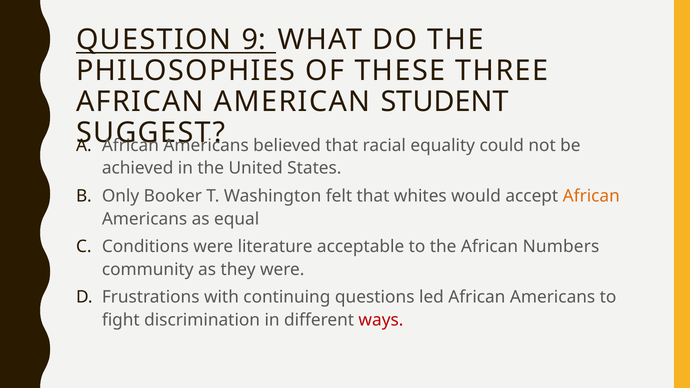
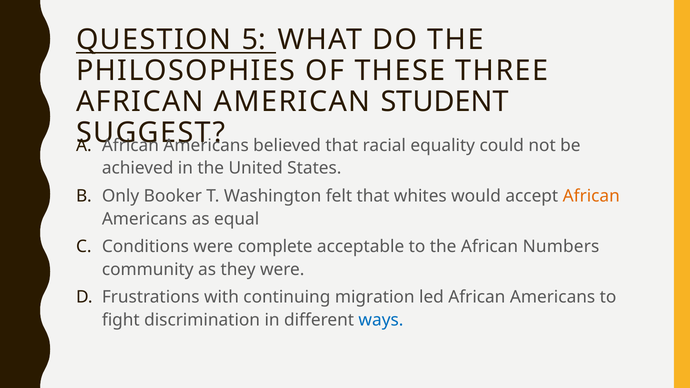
9: 9 -> 5
literature: literature -> complete
questions: questions -> migration
ways colour: red -> blue
